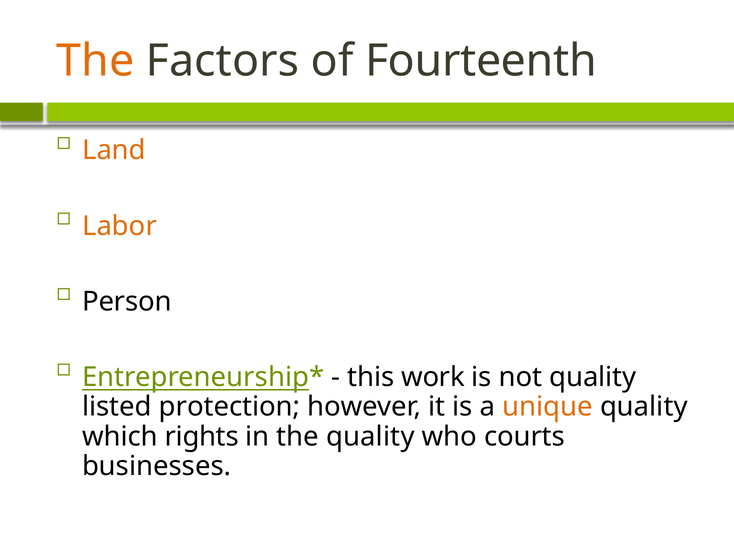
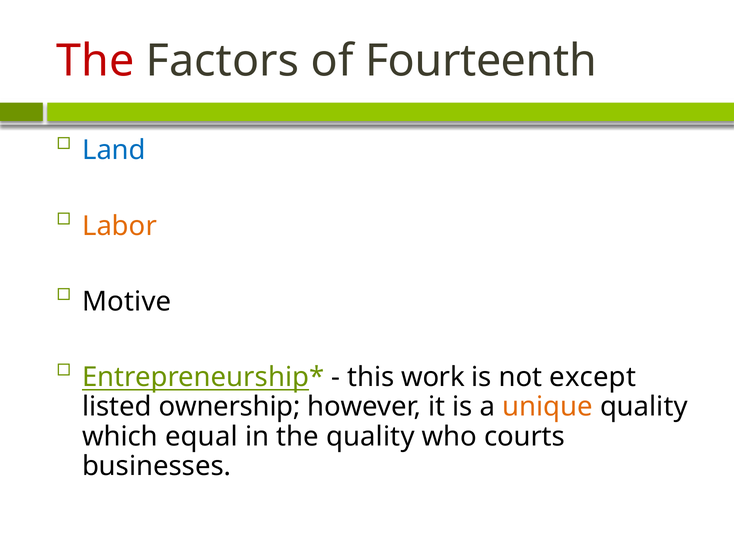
The at (95, 61) colour: orange -> red
Land colour: orange -> blue
Person: Person -> Motive
not quality: quality -> except
protection: protection -> ownership
rights: rights -> equal
